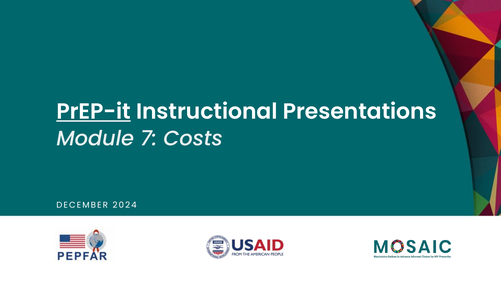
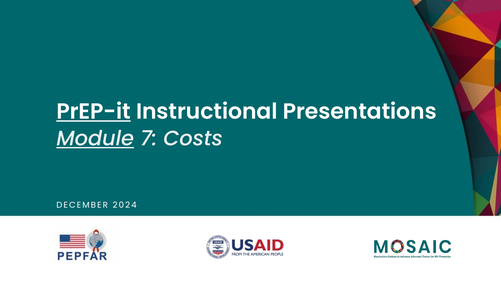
Module underline: none -> present
